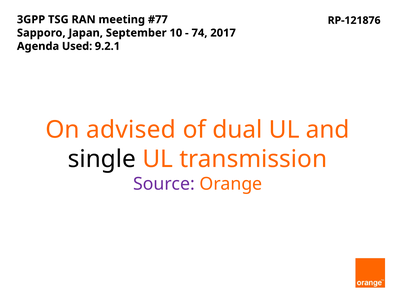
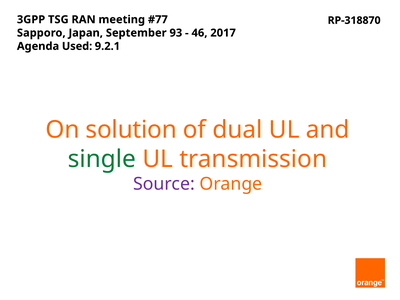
RP-121876: RP-121876 -> RP-318870
10: 10 -> 93
74: 74 -> 46
advised: advised -> solution
single colour: black -> green
